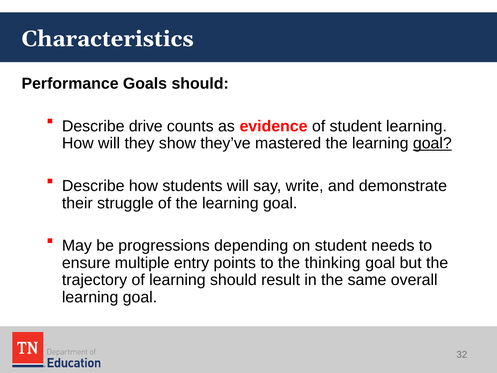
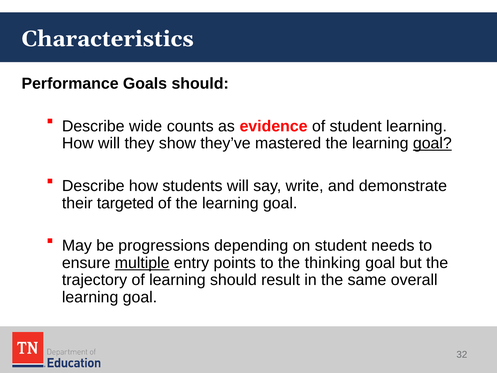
drive: drive -> wide
struggle: struggle -> targeted
multiple underline: none -> present
